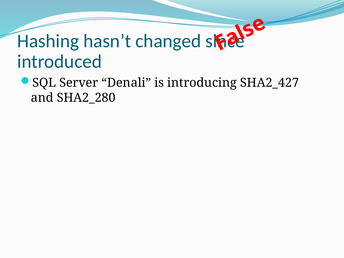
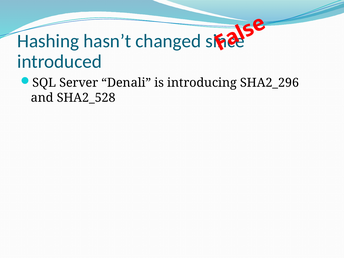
SHA2_427: SHA2_427 -> SHA2_296
SHA2_280: SHA2_280 -> SHA2_528
